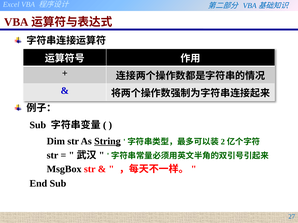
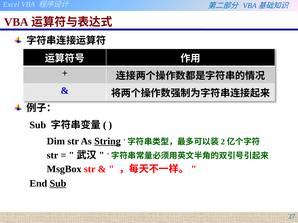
Sub at (58, 184) underline: none -> present
